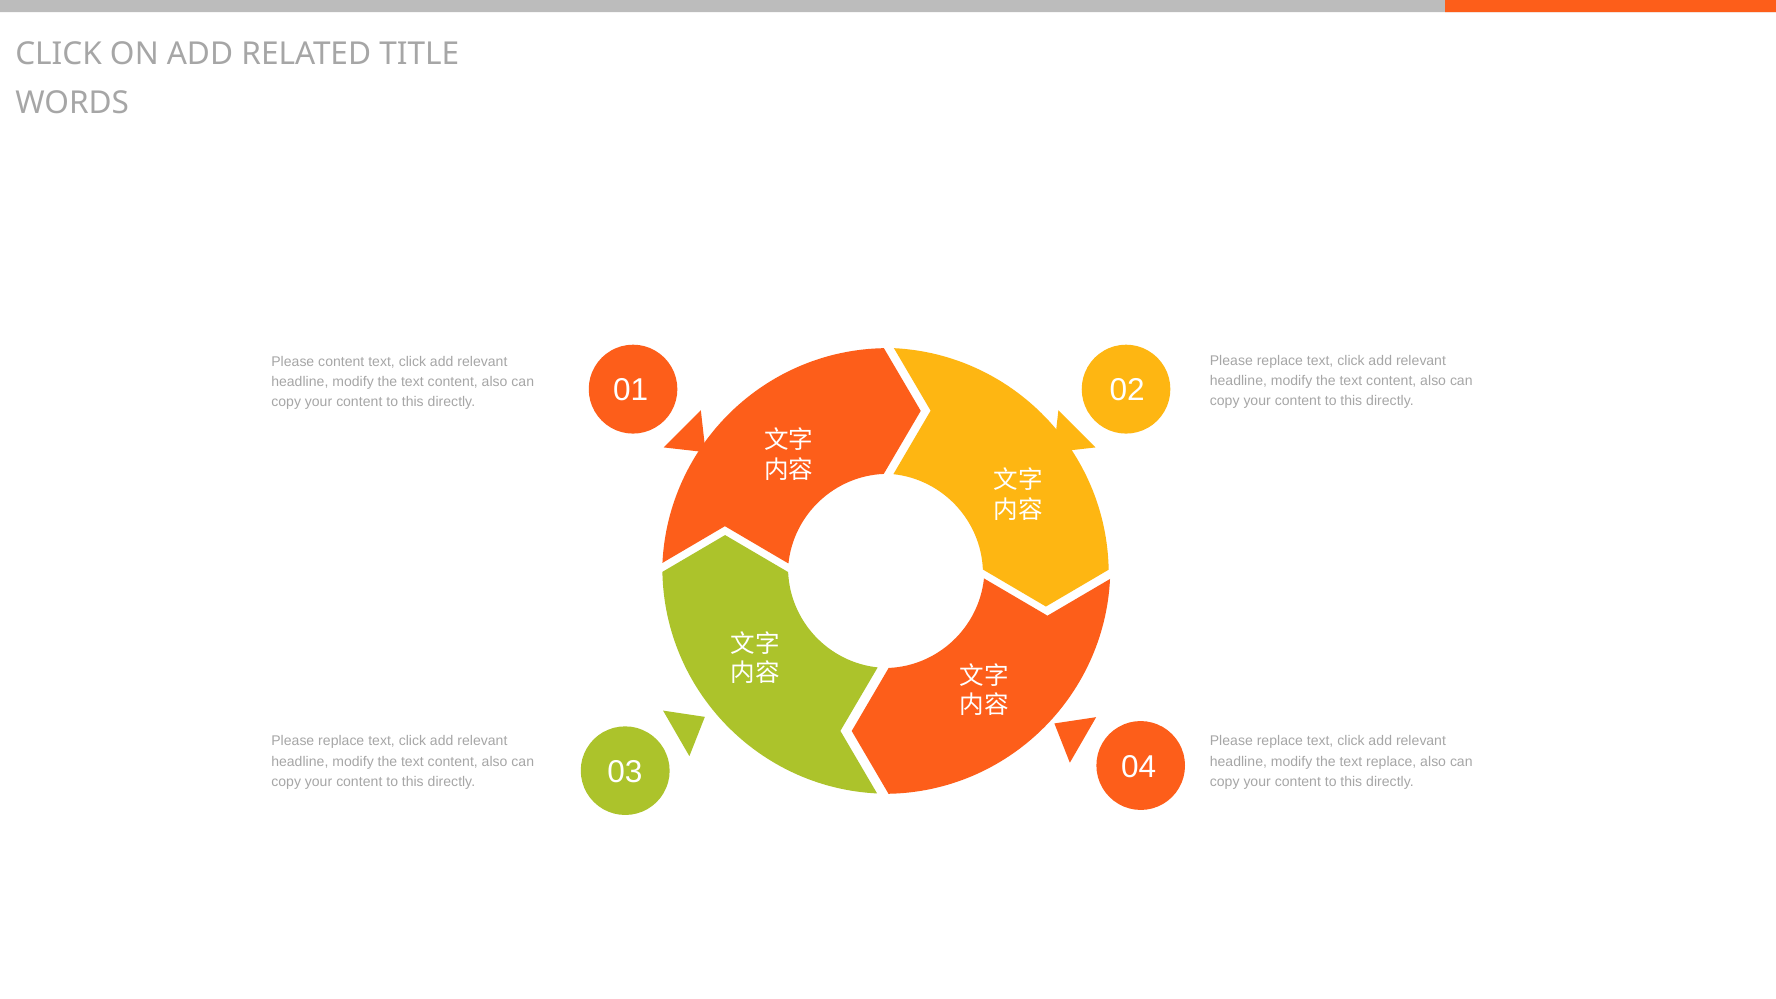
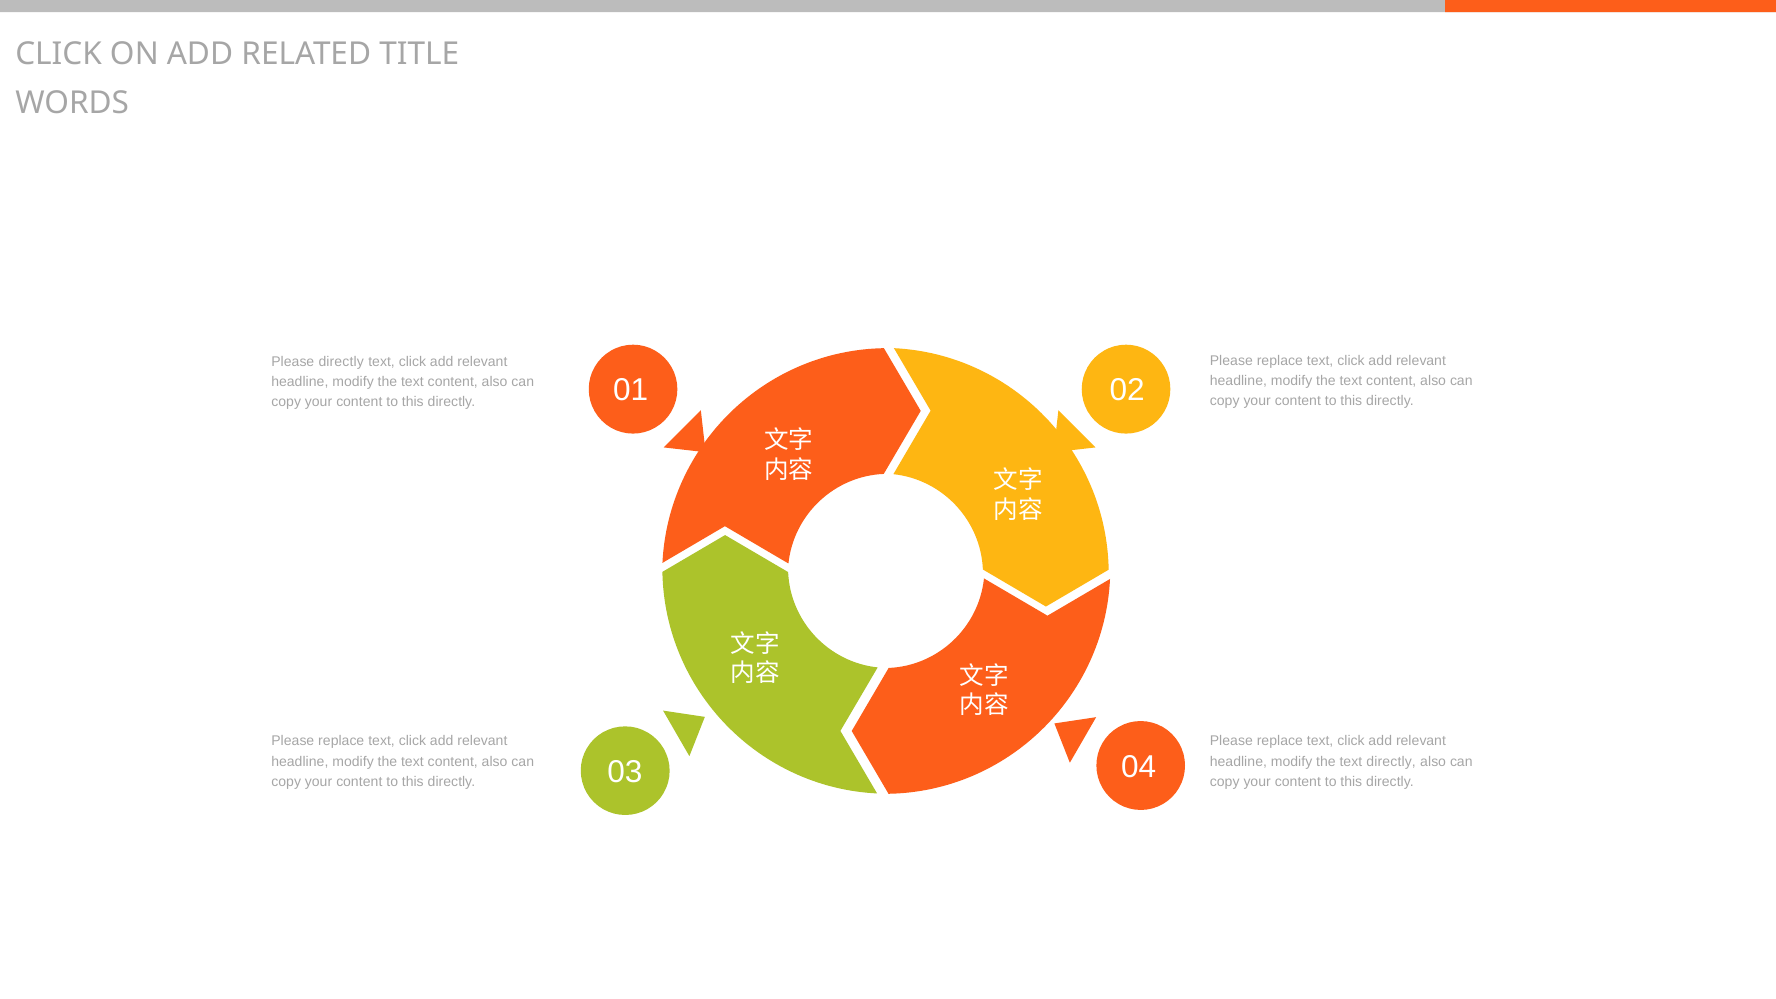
Please content: content -> directly
text replace: replace -> directly
